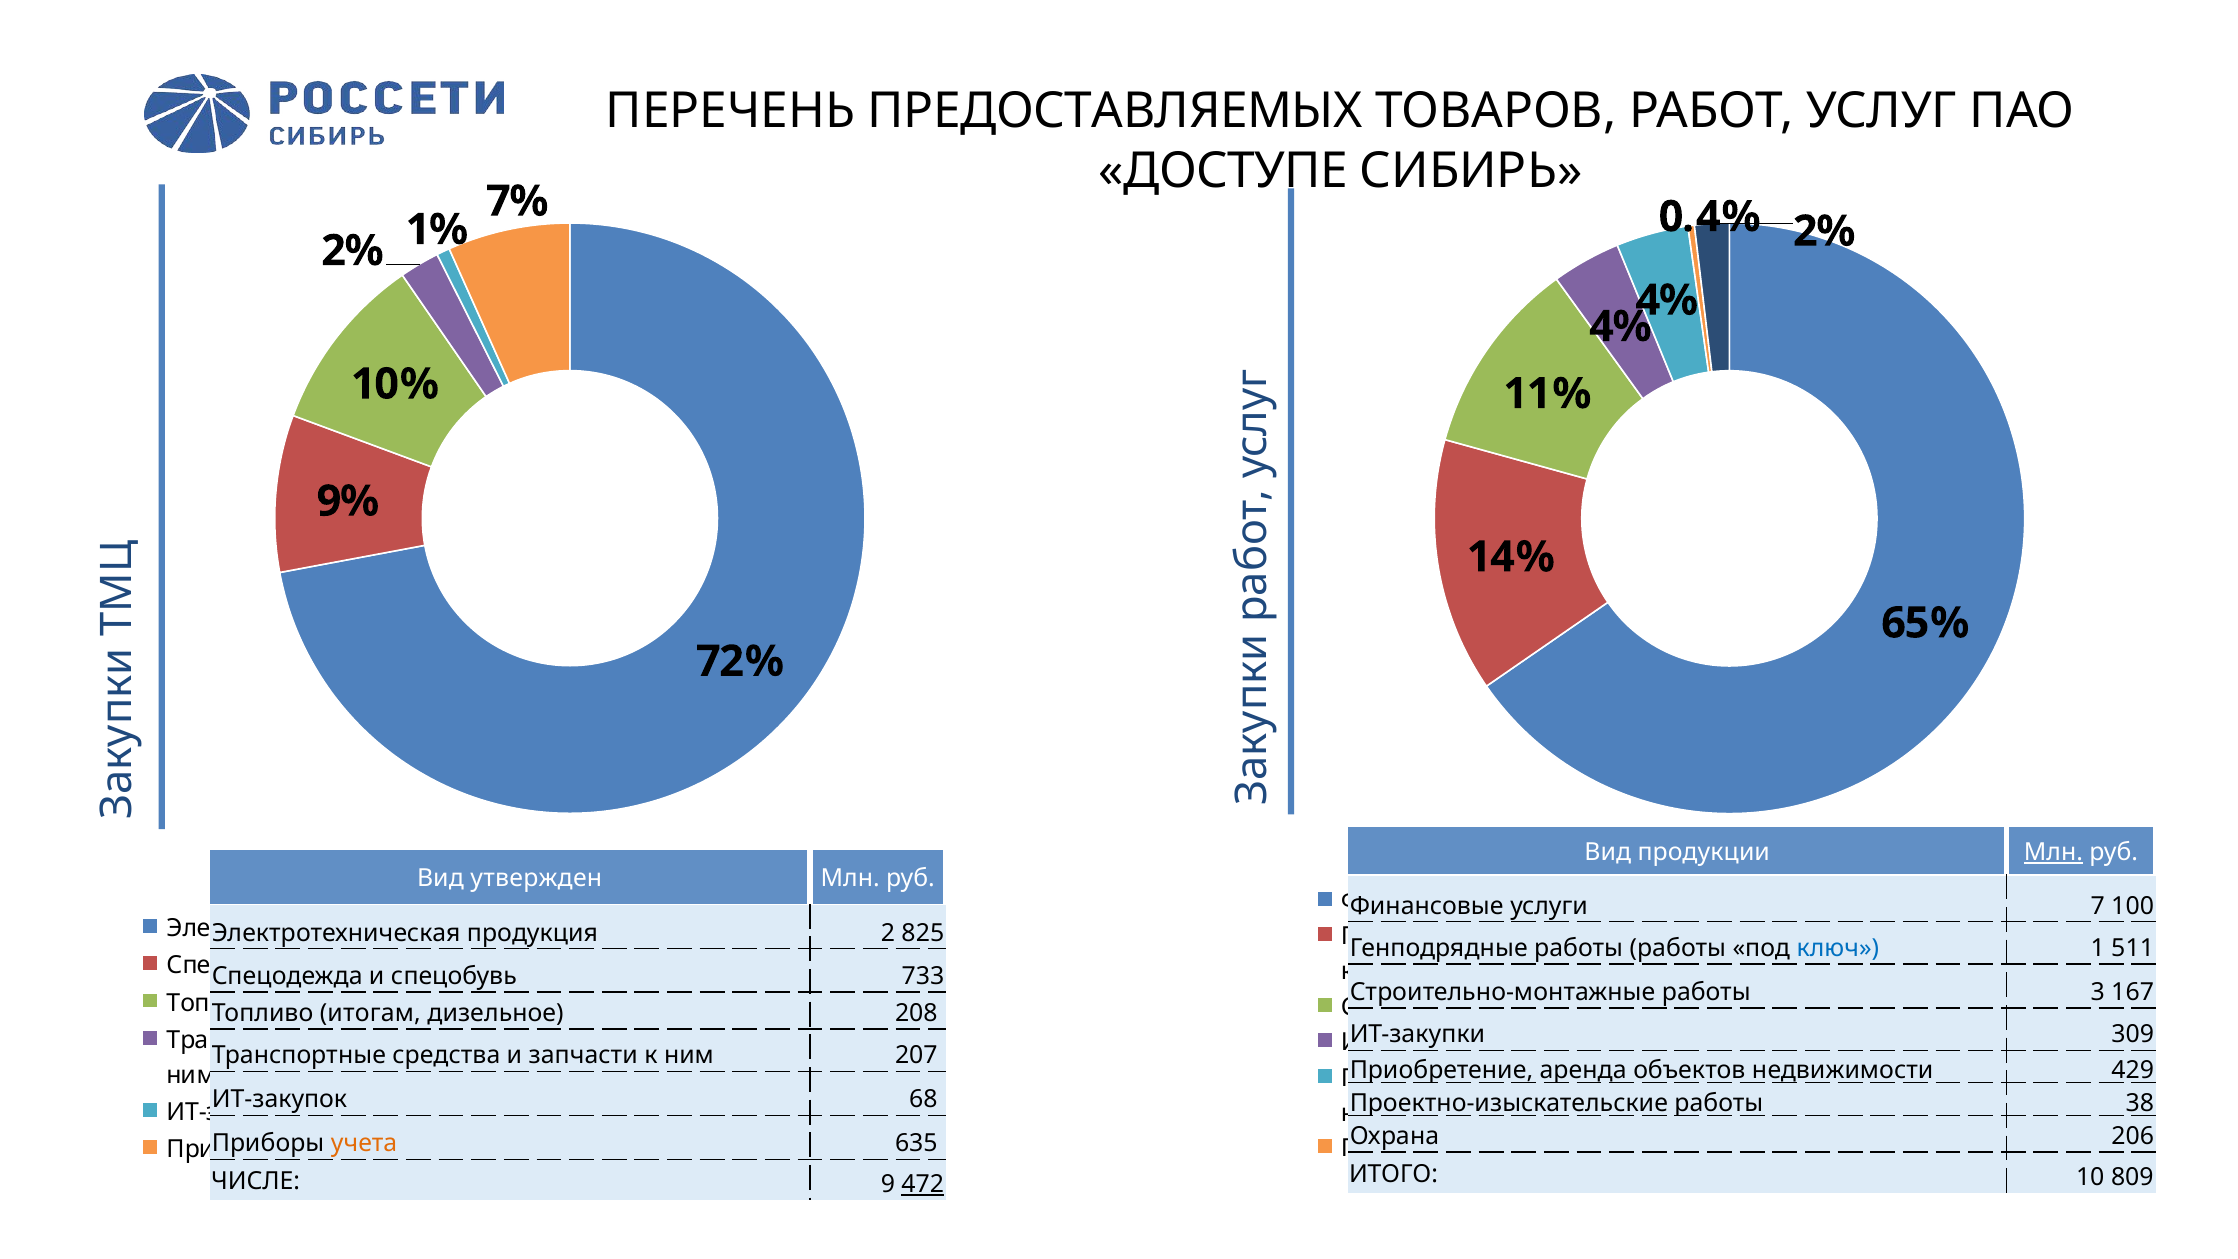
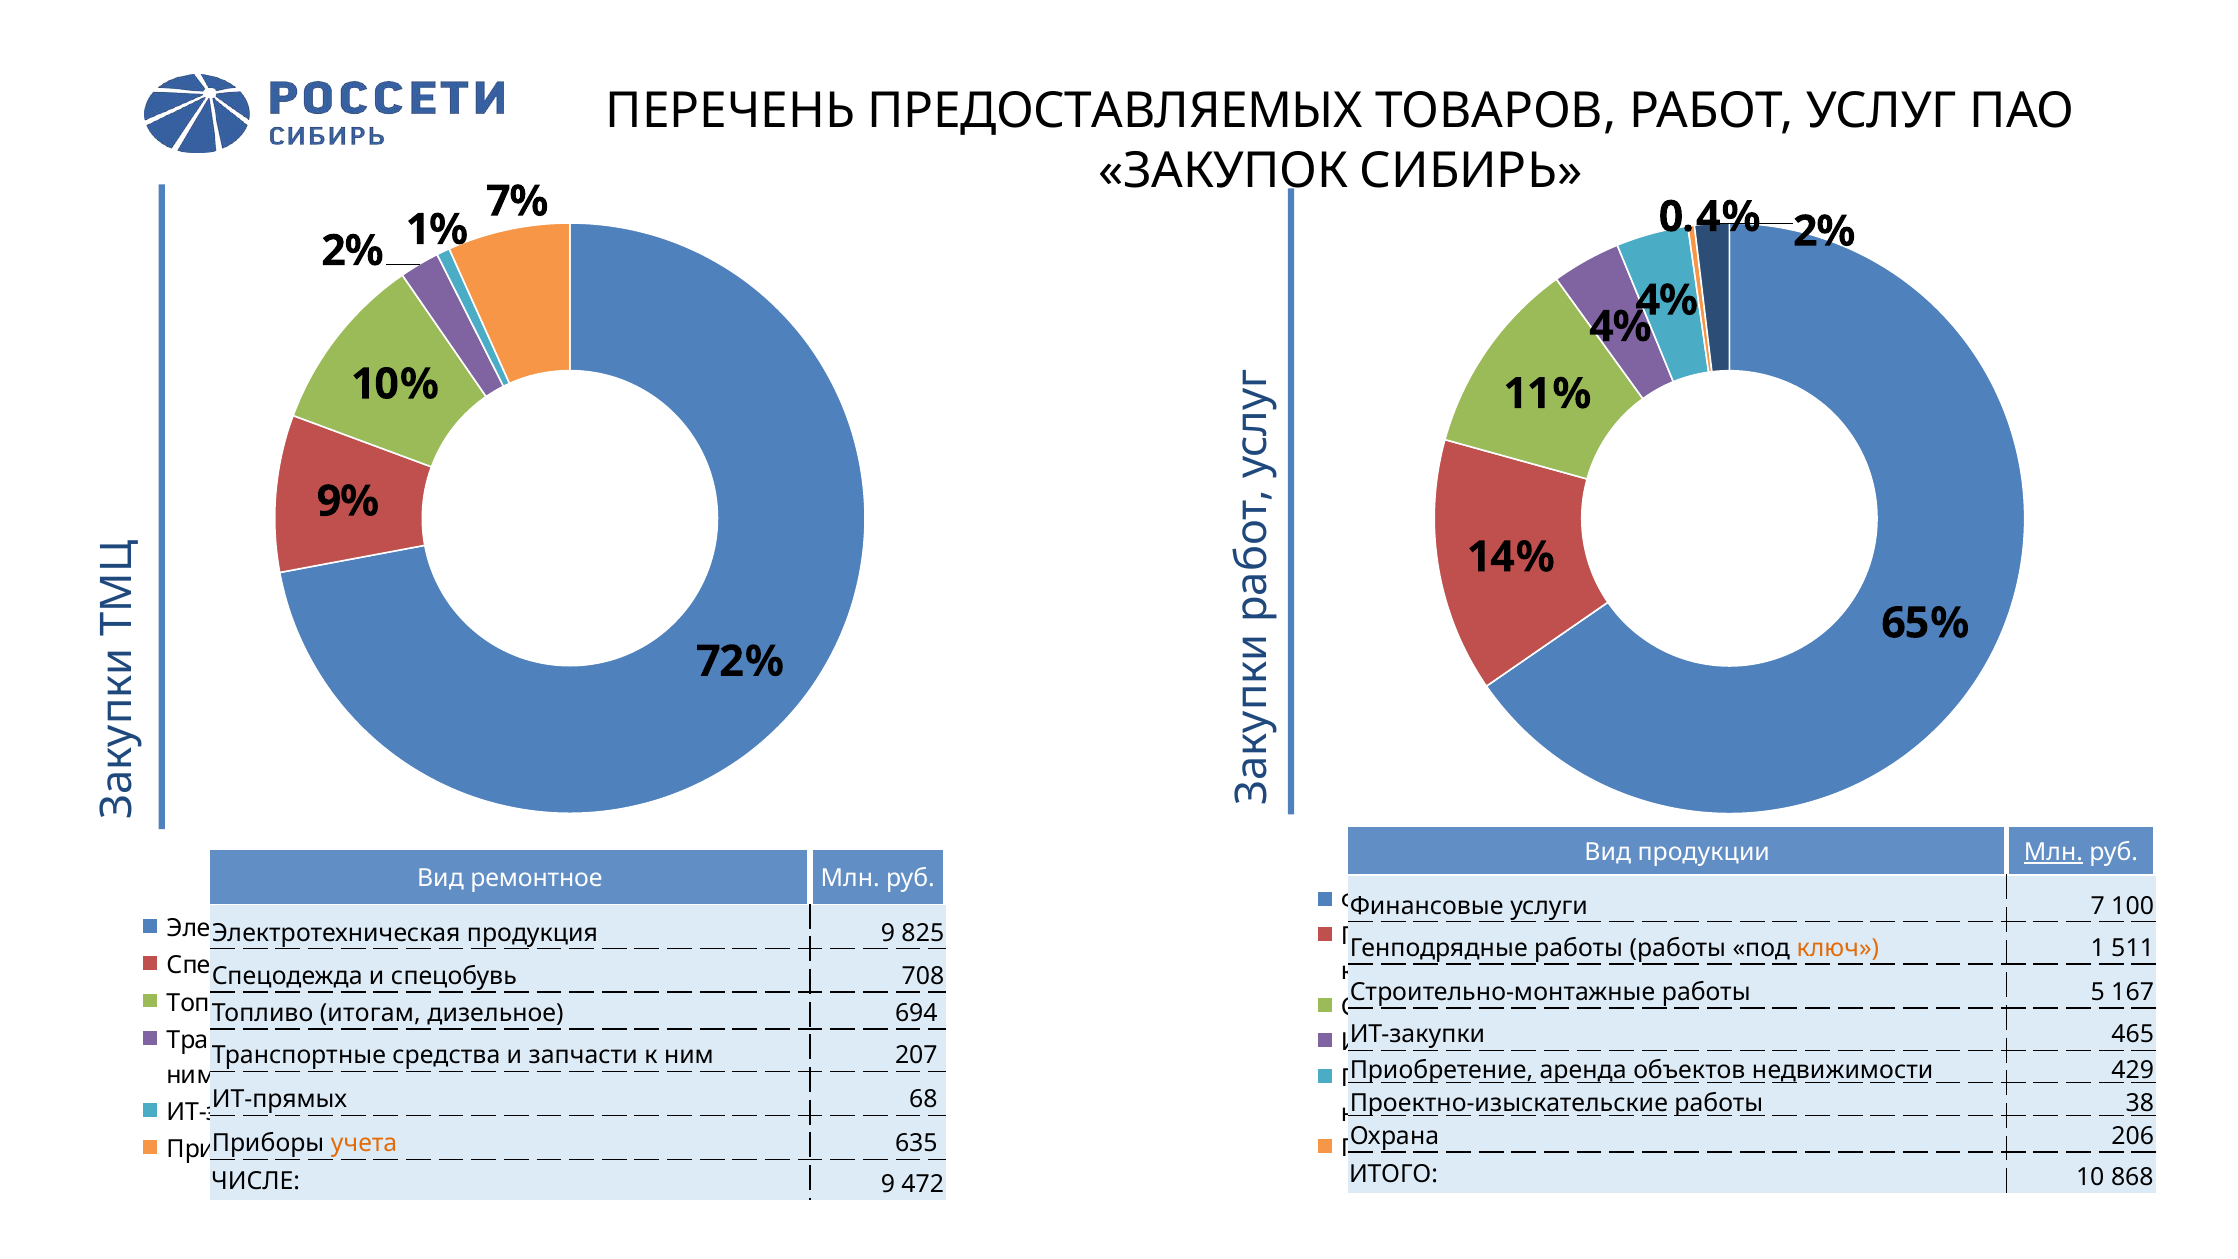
ДОСТУПЕ: ДОСТУПЕ -> ЗАКУПОК
утвержден: утвержден -> ремонтное
2 at (888, 933): 2 -> 9
ключ at (1838, 948) colour: blue -> orange
733: 733 -> 708
3: 3 -> 5
208: 208 -> 694
309: 309 -> 465
ИТ-закупок: ИТ-закупок -> ИТ-прямых
809: 809 -> 868
472 underline: present -> none
